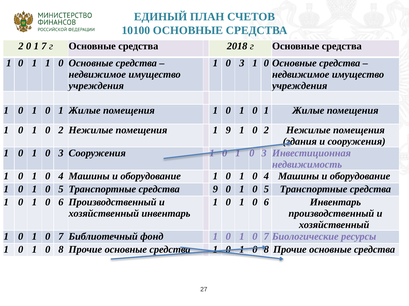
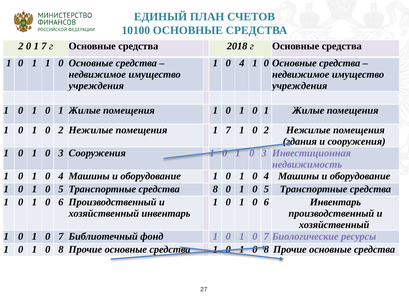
3 at (242, 63): 3 -> 4
помещения 1 9: 9 -> 7
средства 9: 9 -> 8
